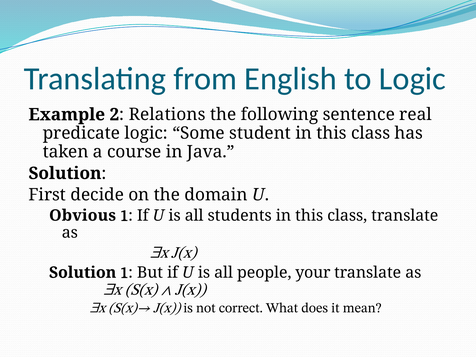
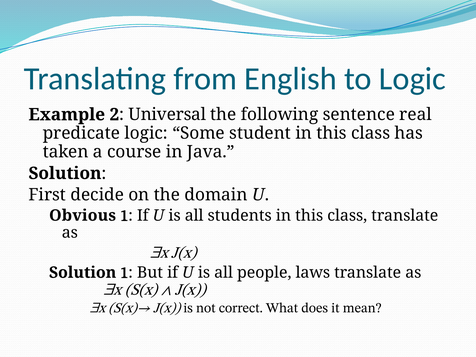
Relations: Relations -> Universal
your: your -> laws
